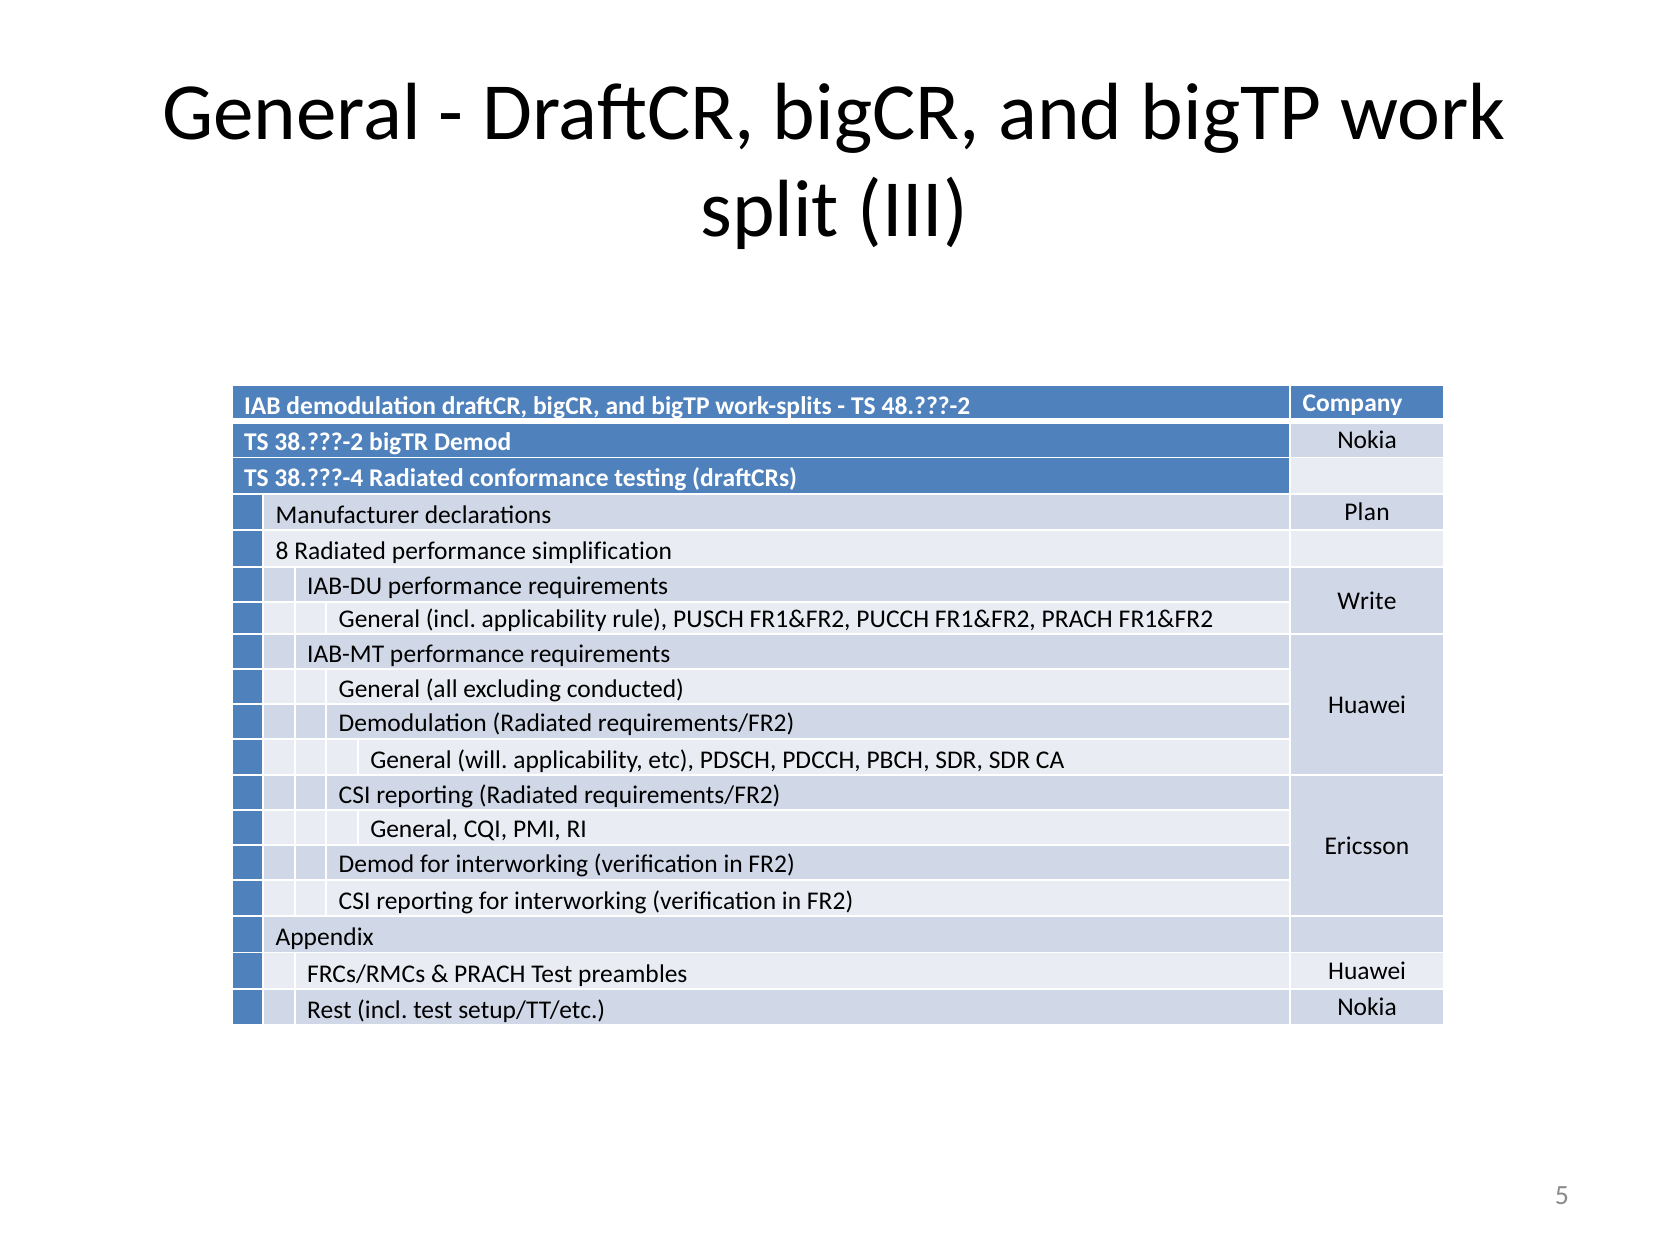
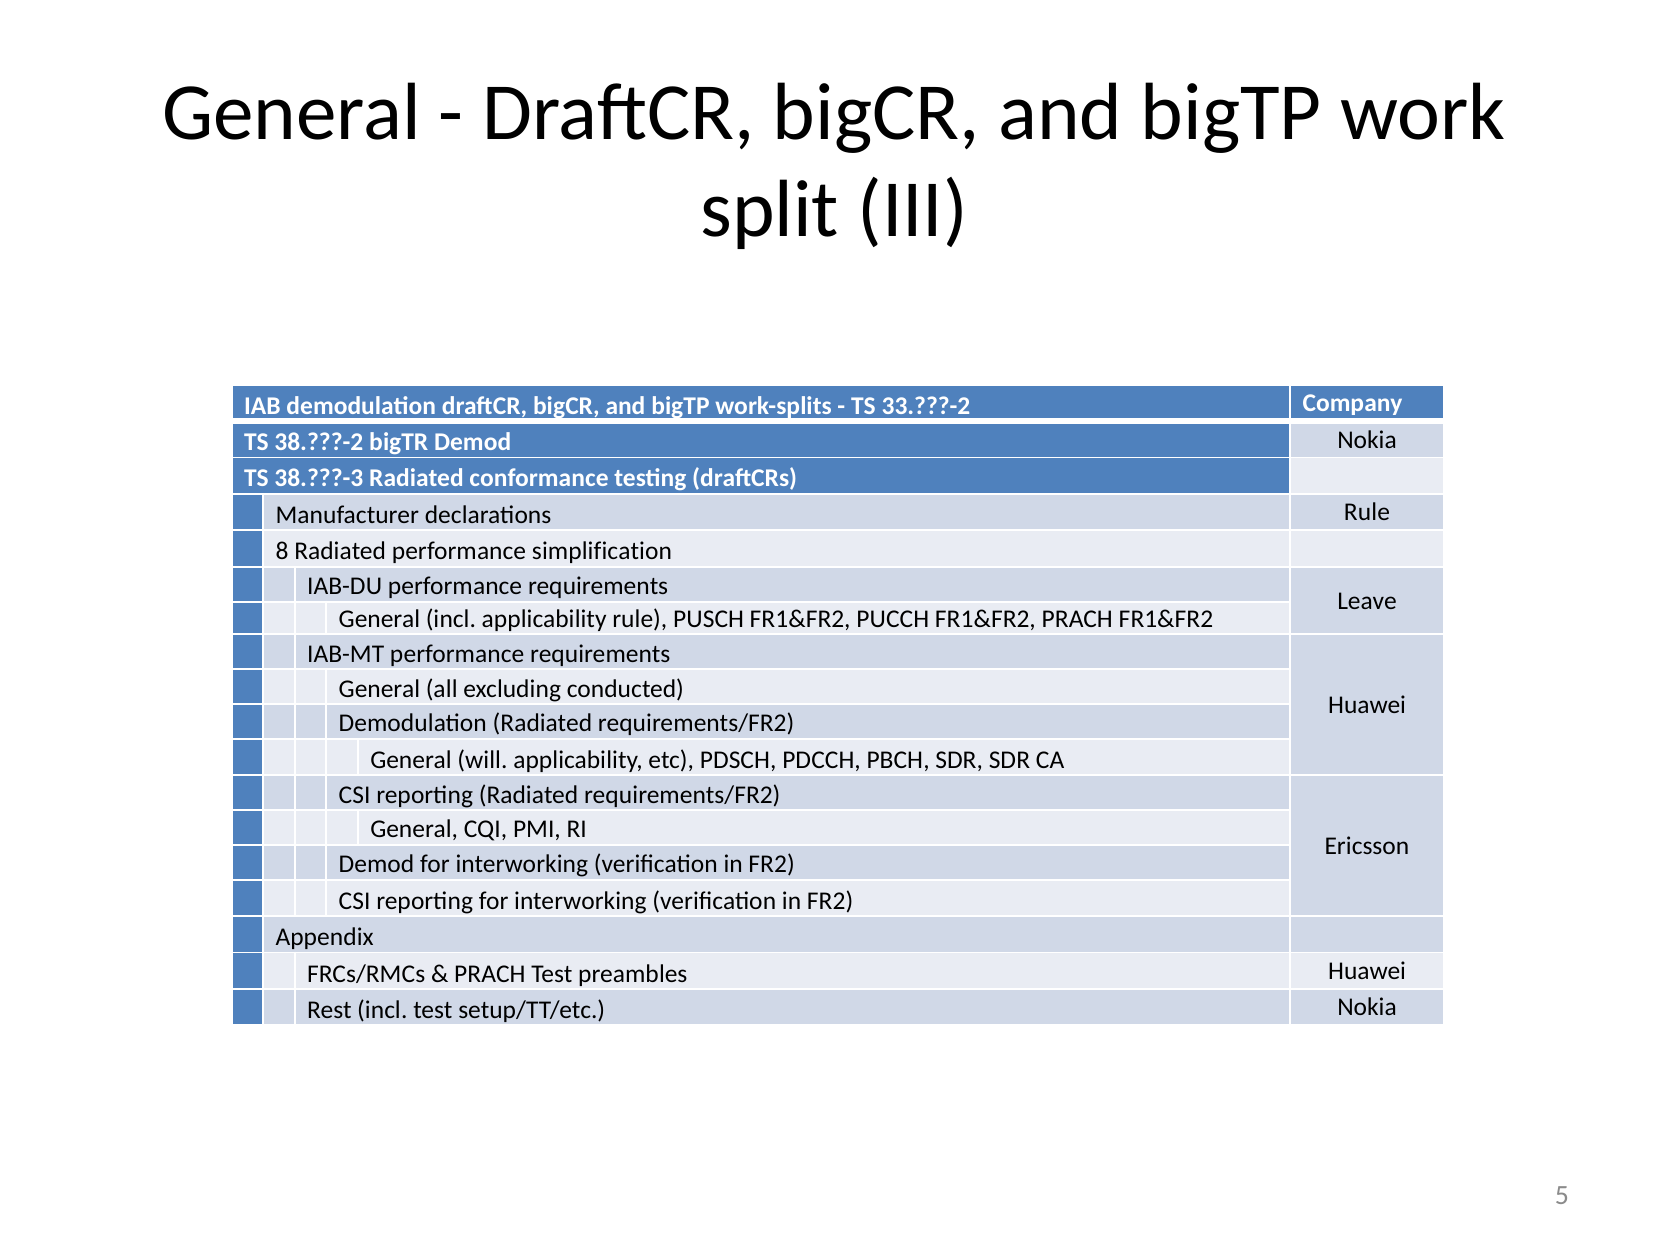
48.???-2: 48.???-2 -> 33.???-2
38.???-4: 38.???-4 -> 38.???-3
declarations Plan: Plan -> Rule
Write: Write -> Leave
